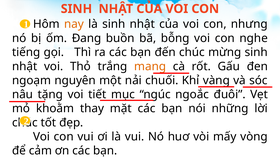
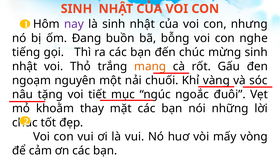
nay colour: orange -> purple
